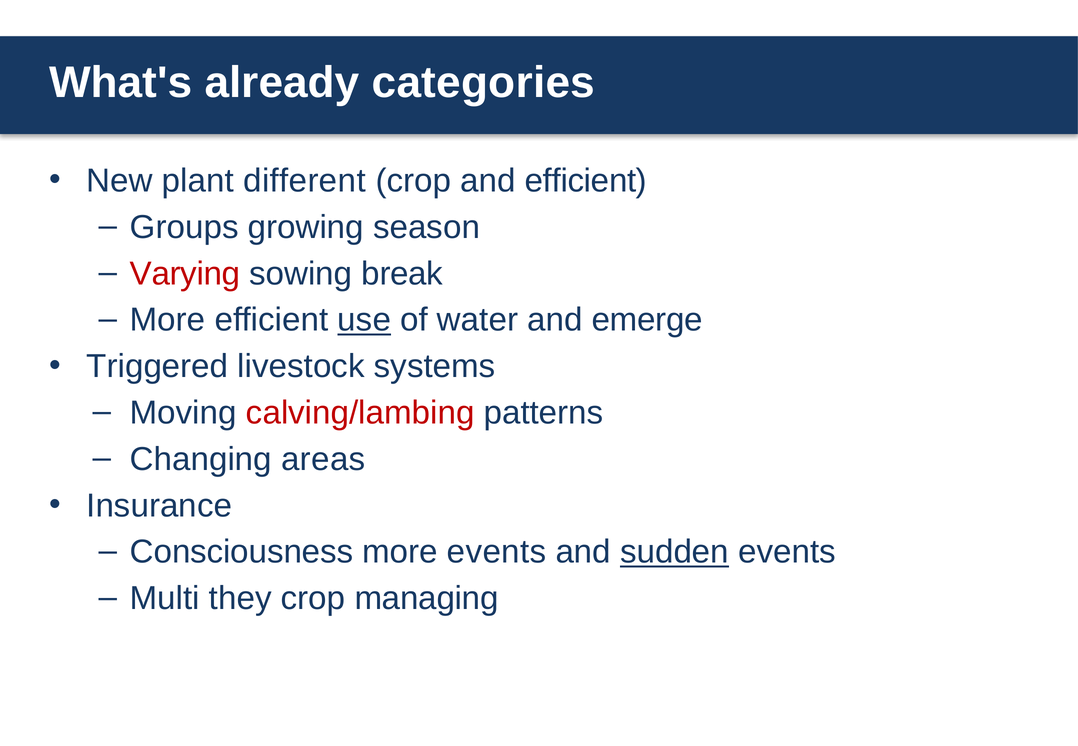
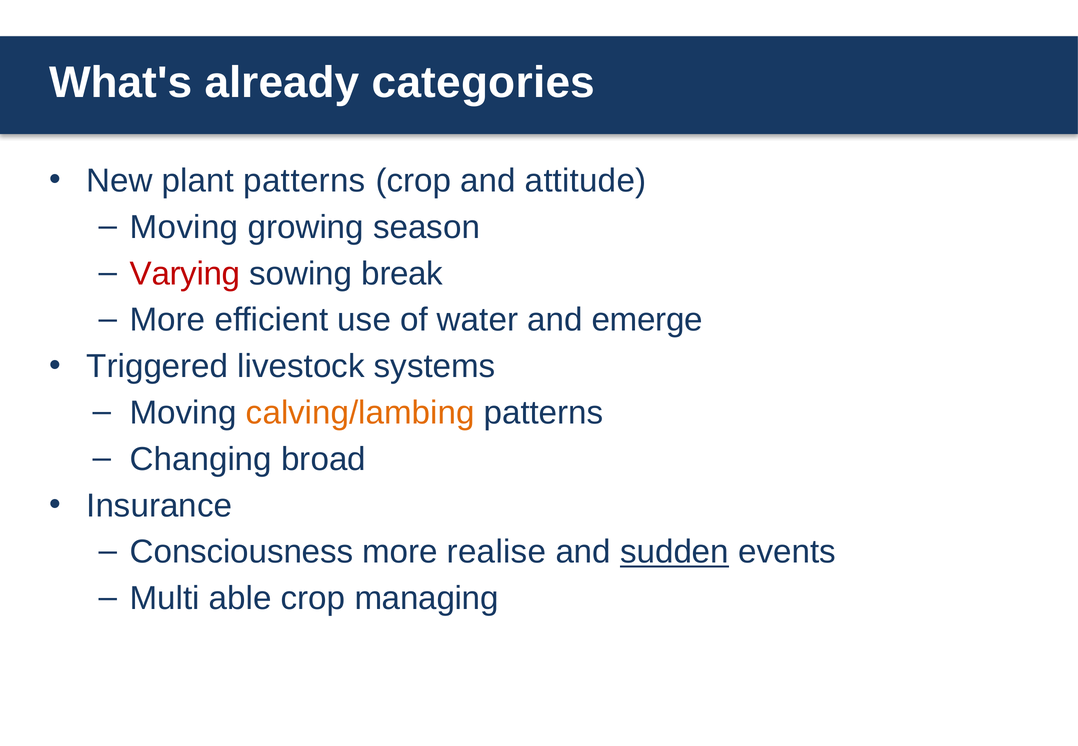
plant different: different -> patterns
and efficient: efficient -> attitude
Groups at (184, 227): Groups -> Moving
use underline: present -> none
calving/lambing colour: red -> orange
areas: areas -> broad
more events: events -> realise
they: they -> able
